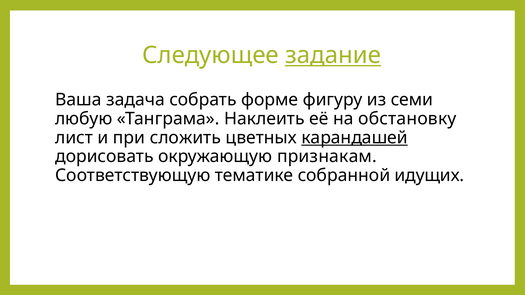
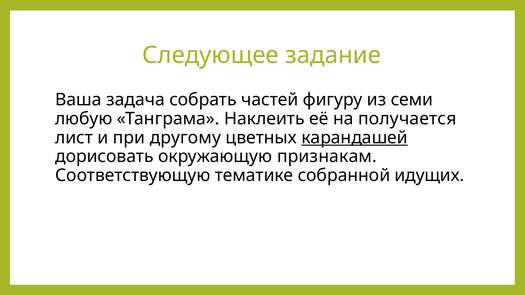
задание underline: present -> none
форме: форме -> частей
обстановку: обстановку -> получается
сложить: сложить -> другому
